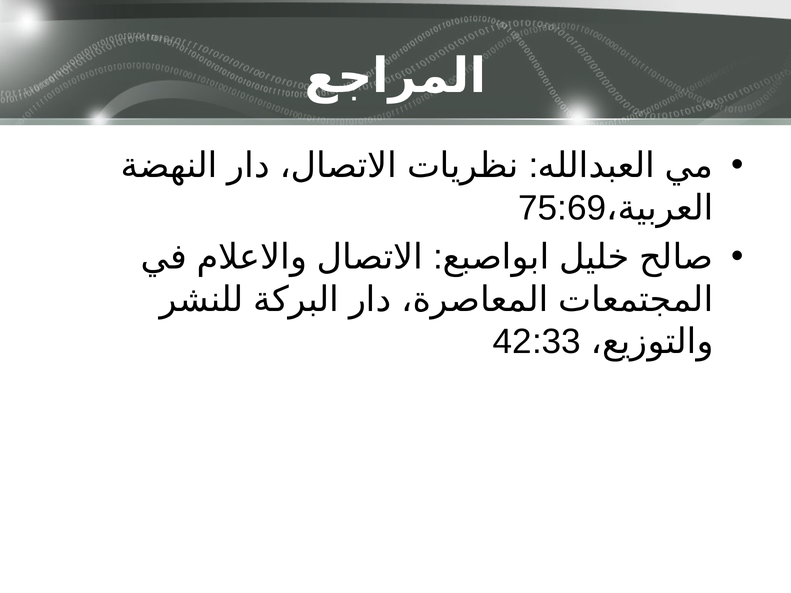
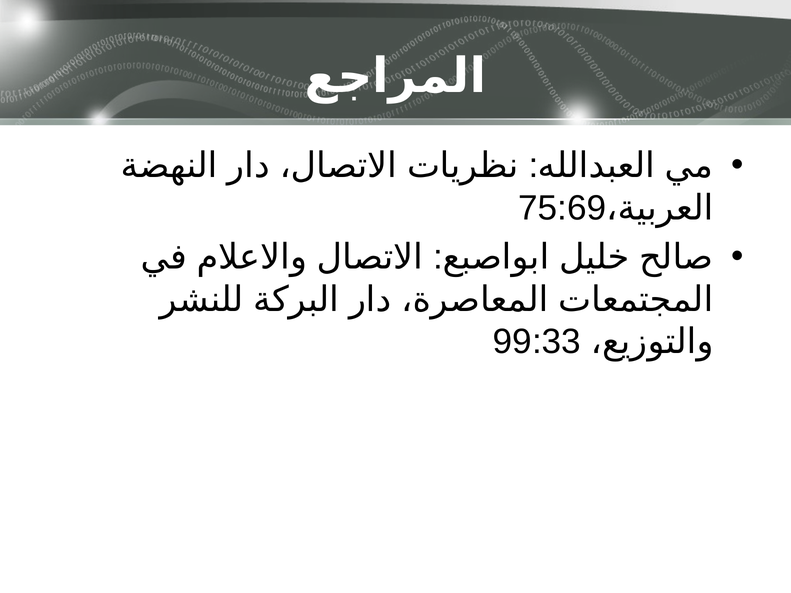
42:33: 42:33 -> 99:33
